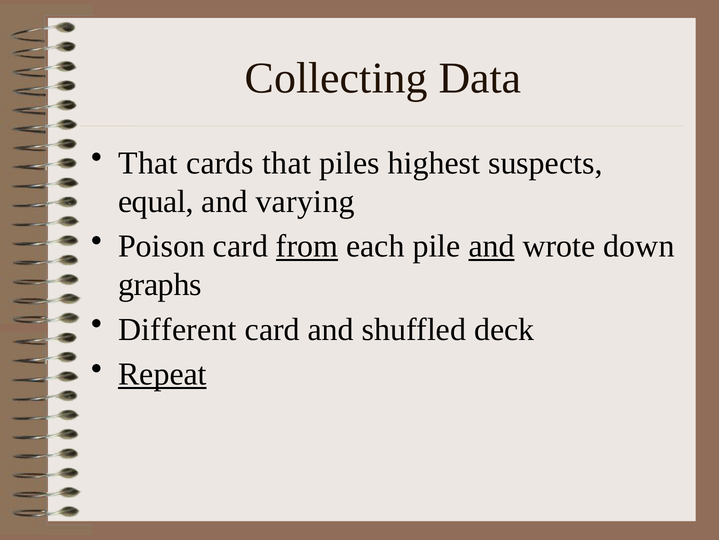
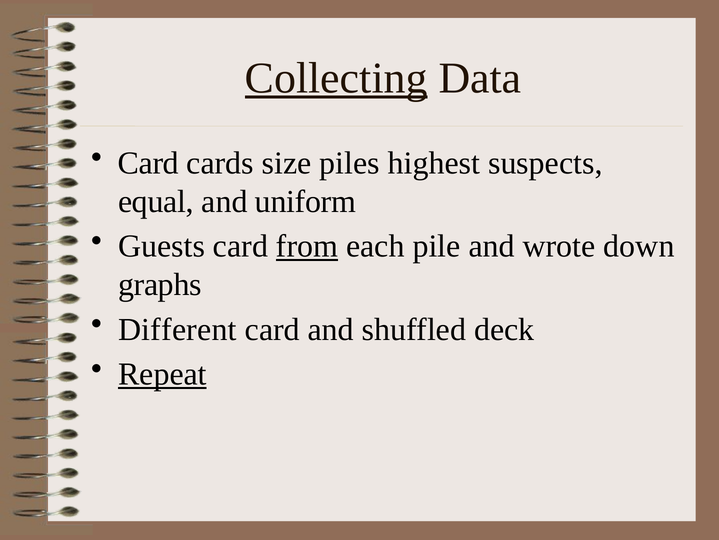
Collecting underline: none -> present
That at (148, 163): That -> Card
cards that: that -> size
varying: varying -> uniform
Poison: Poison -> Guests
and at (492, 246) underline: present -> none
